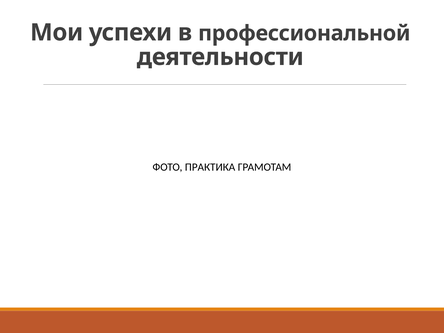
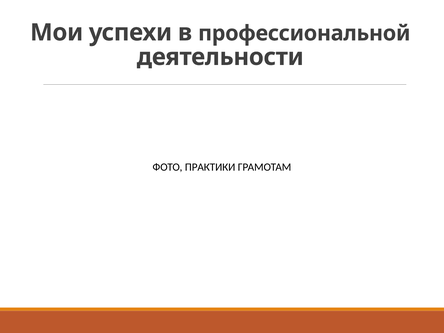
ПРАКТИКА: ПРАКТИКА -> ПРАКТИКИ
